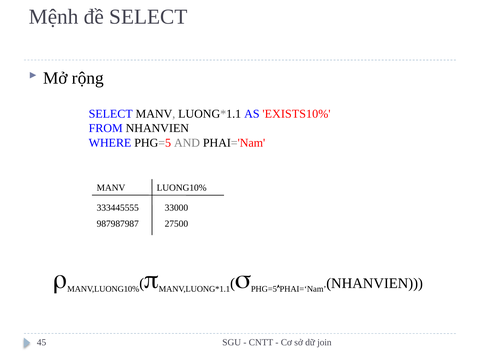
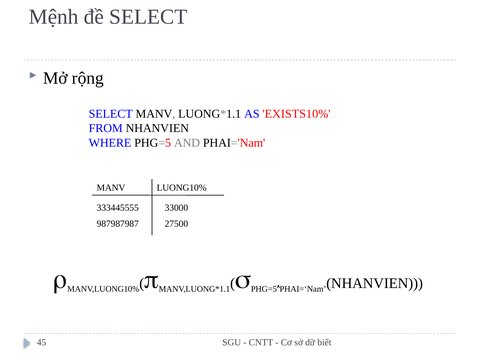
join: join -> biết
